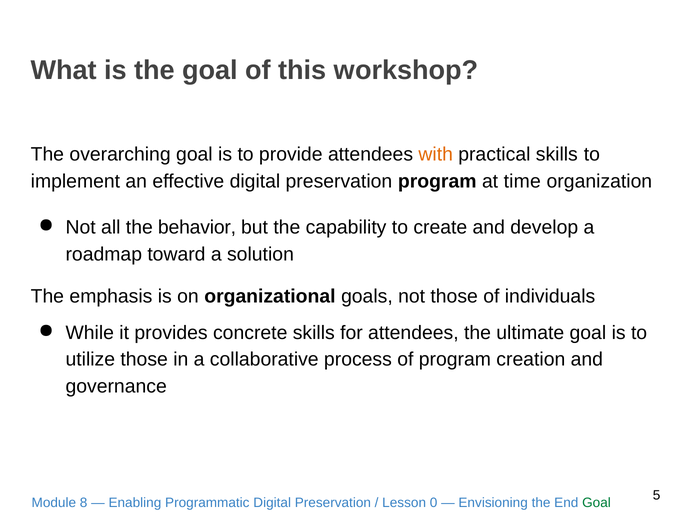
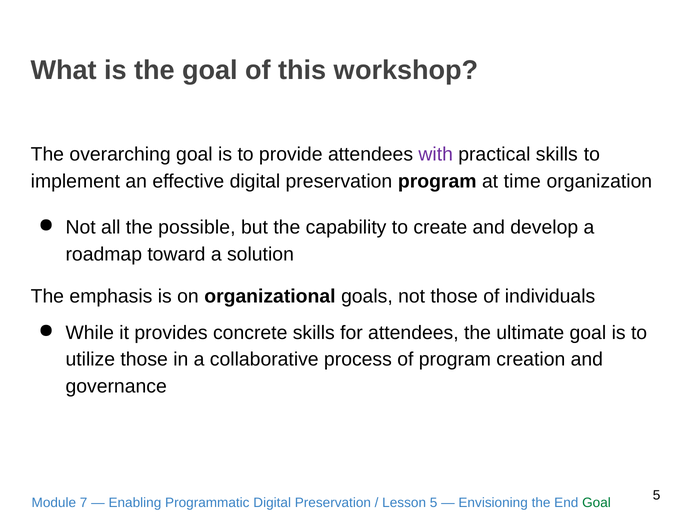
with colour: orange -> purple
behavior: behavior -> possible
8: 8 -> 7
Lesson 0: 0 -> 5
